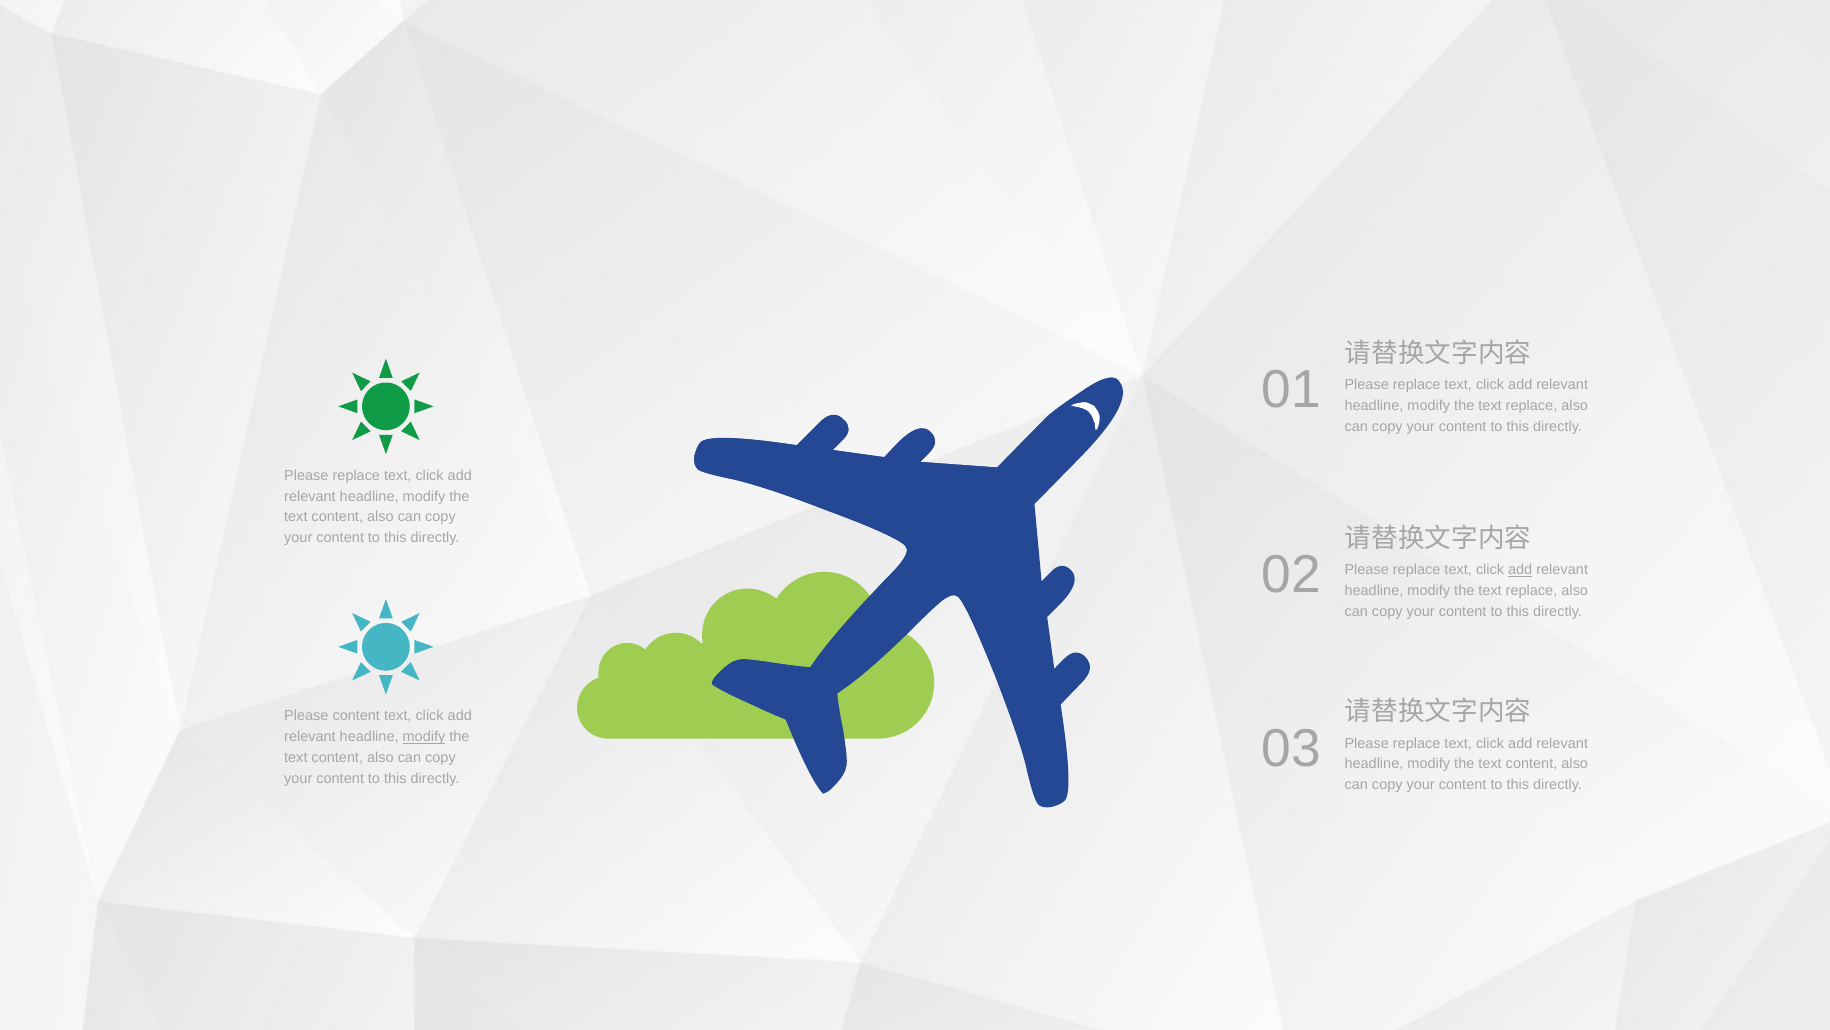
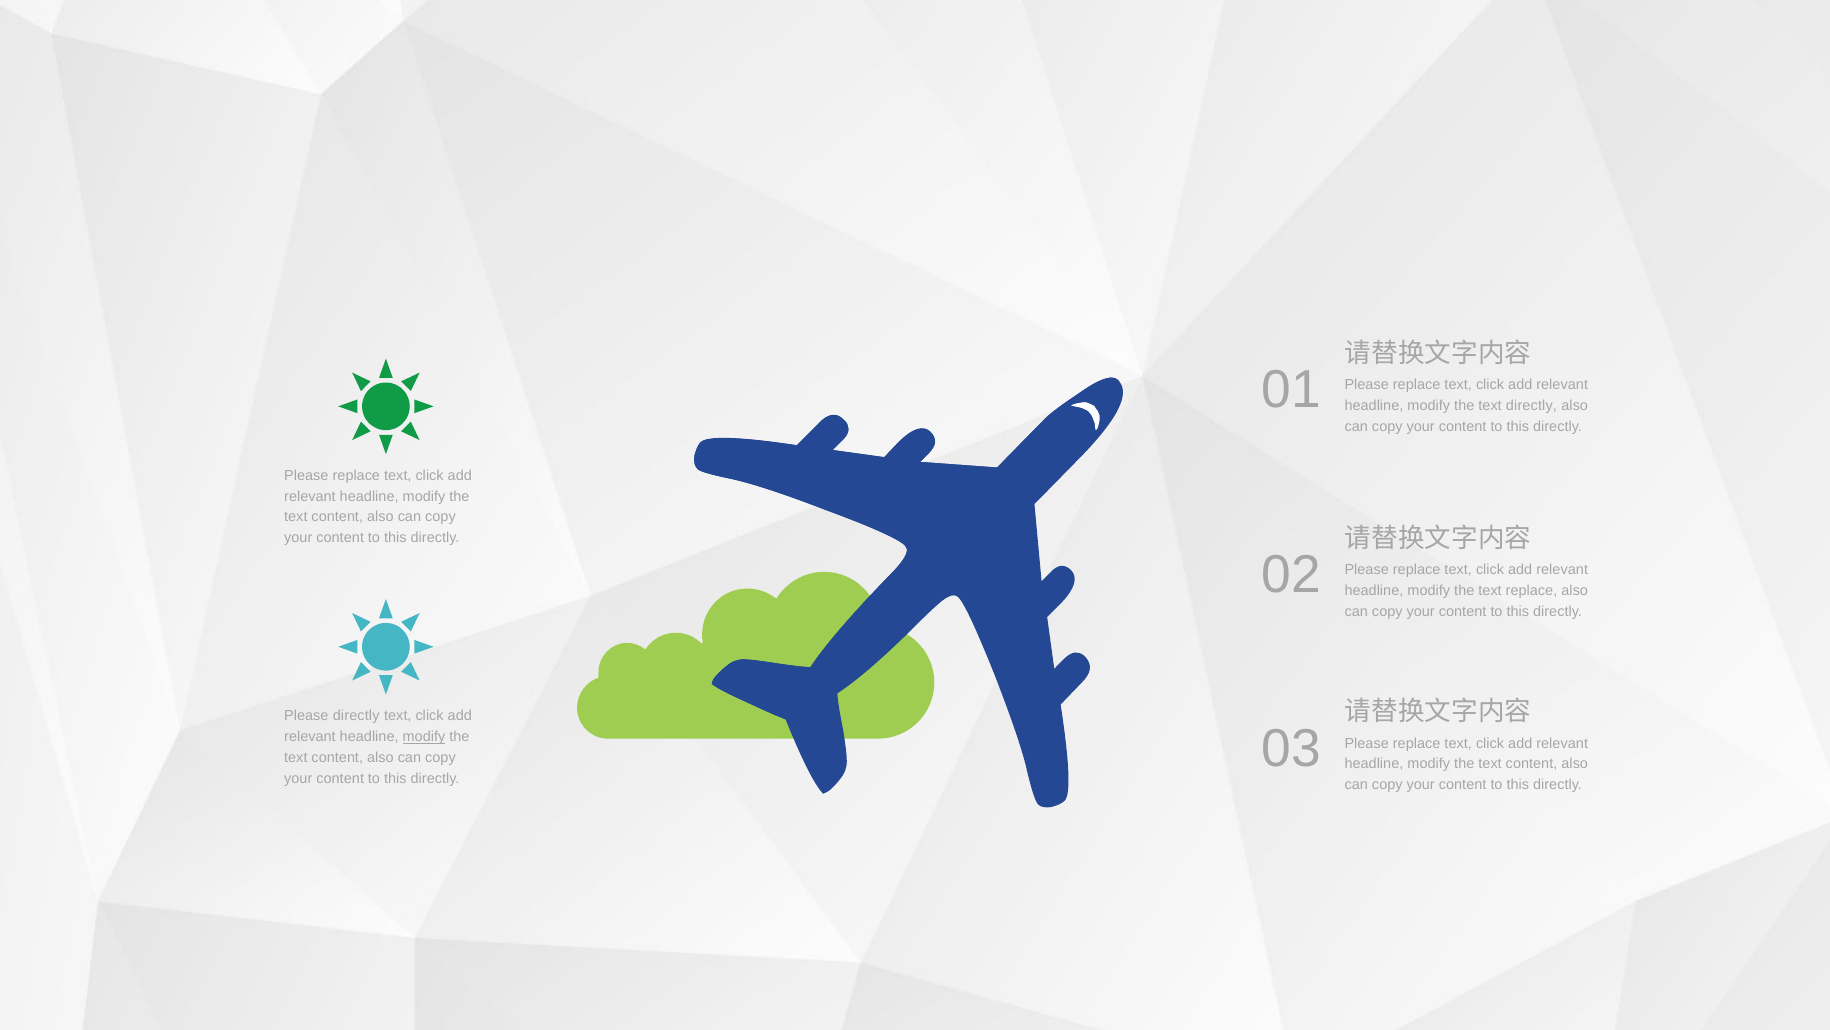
replace at (1531, 405): replace -> directly
add at (1520, 570) underline: present -> none
Please content: content -> directly
